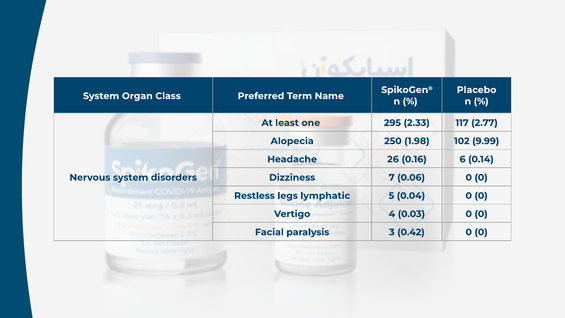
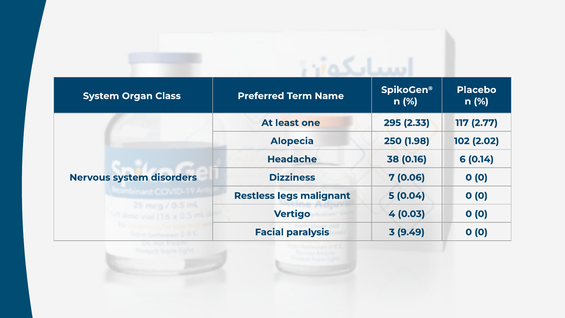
9.99: 9.99 -> 2.02
26: 26 -> 38
lymphatic: lymphatic -> malignant
0.42: 0.42 -> 9.49
